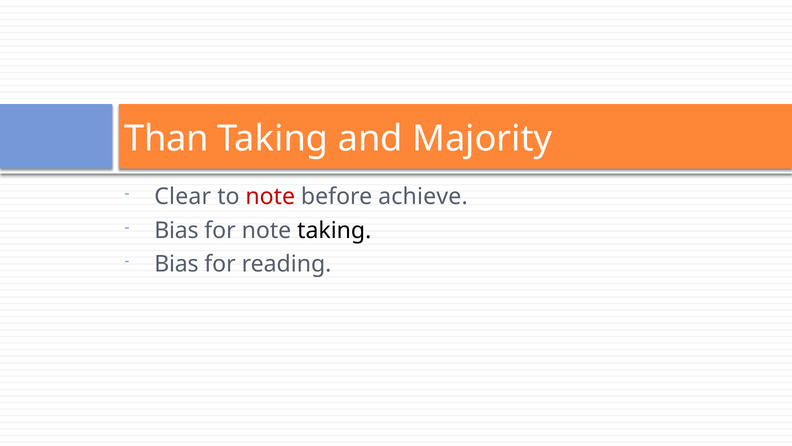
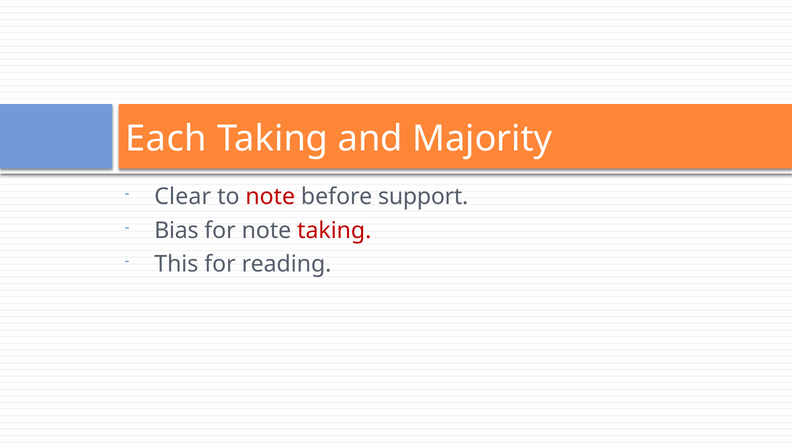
Than: Than -> Each
achieve: achieve -> support
taking at (334, 230) colour: black -> red
Bias at (176, 264): Bias -> This
